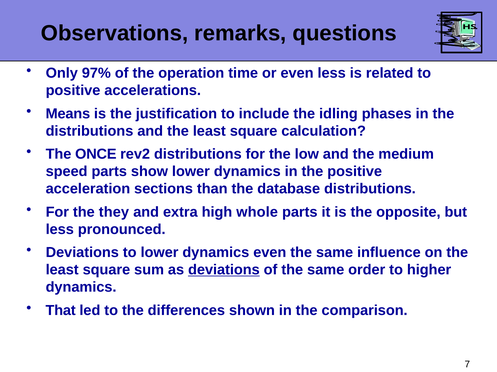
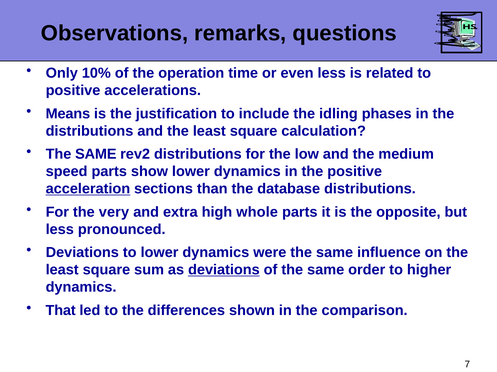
97%: 97% -> 10%
ONCE at (96, 154): ONCE -> SAME
acceleration underline: none -> present
they: they -> very
dynamics even: even -> were
